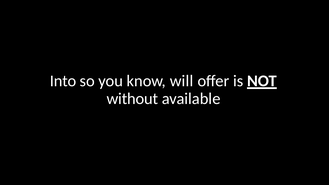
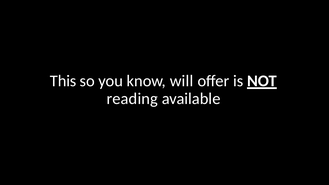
Into: Into -> This
without: without -> reading
